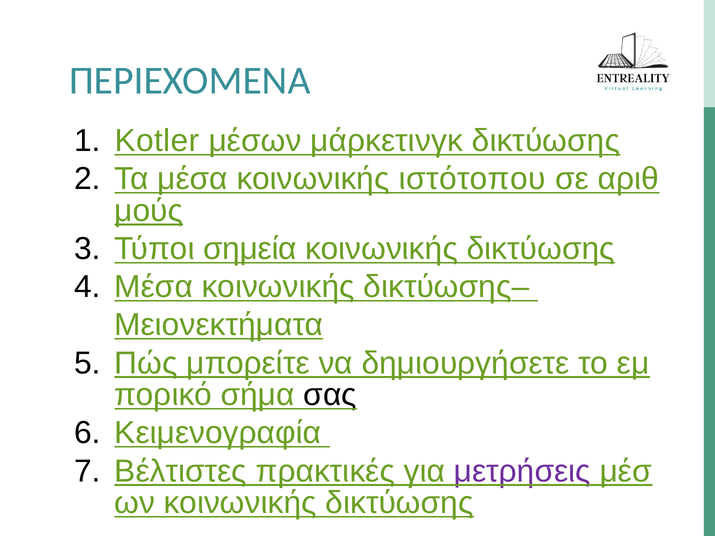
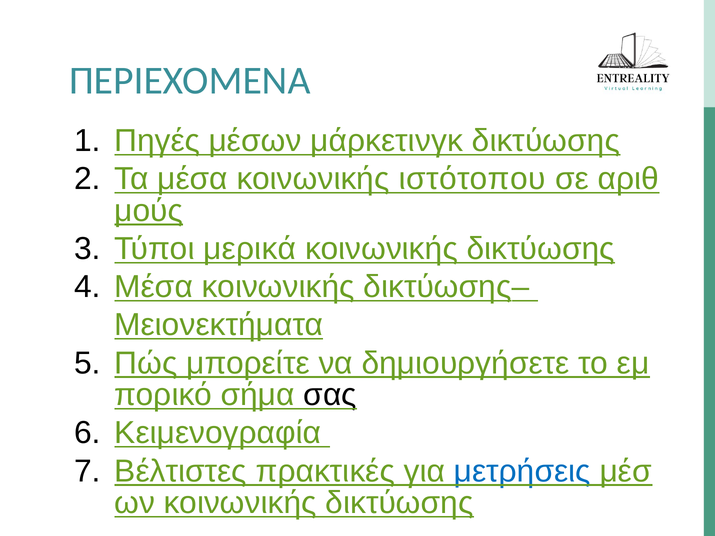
Kotler: Kotler -> Πηγές
σημεία: σημεία -> μερικά
μετρήσεις colour: purple -> blue
